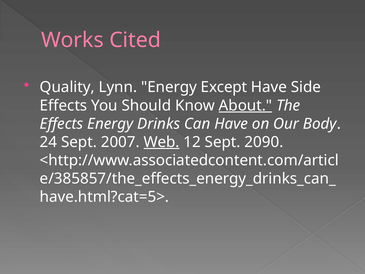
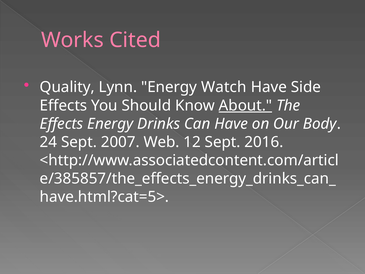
Except: Except -> Watch
Web underline: present -> none
2090: 2090 -> 2016
